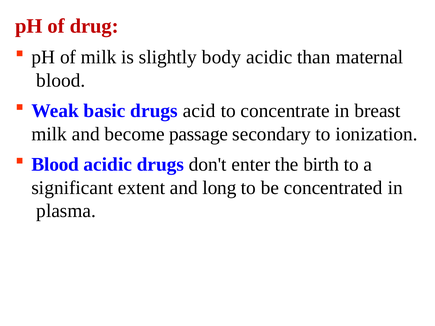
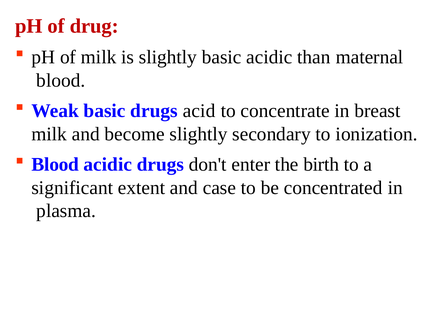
slightly body: body -> basic
become passage: passage -> slightly
long: long -> case
